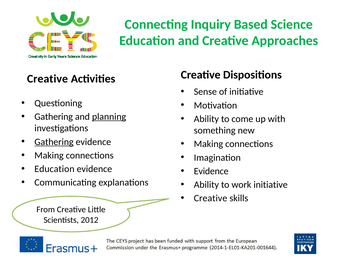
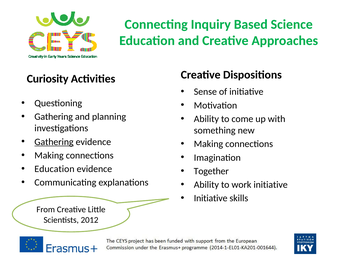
Creative at (47, 79): Creative -> Curiosity
planning underline: present -> none
Evidence at (211, 172): Evidence -> Together
Creative at (211, 199): Creative -> Initiative
